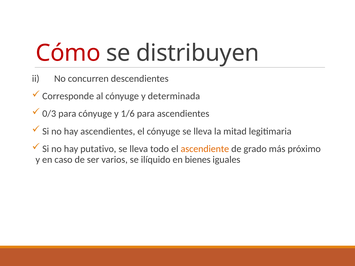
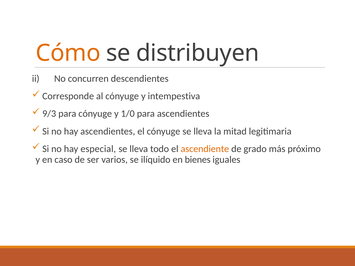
Cómo colour: red -> orange
determinada: determinada -> intempestiva
0/3: 0/3 -> 9/3
1/6: 1/6 -> 1/0
putativo: putativo -> especial
